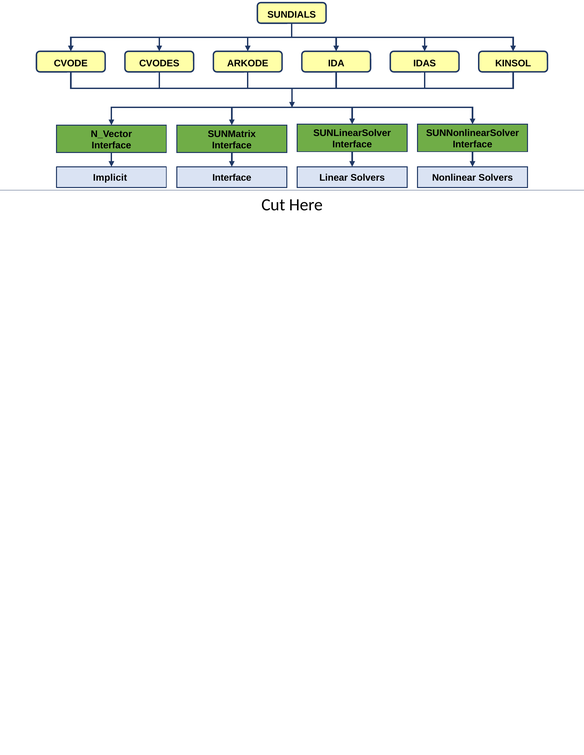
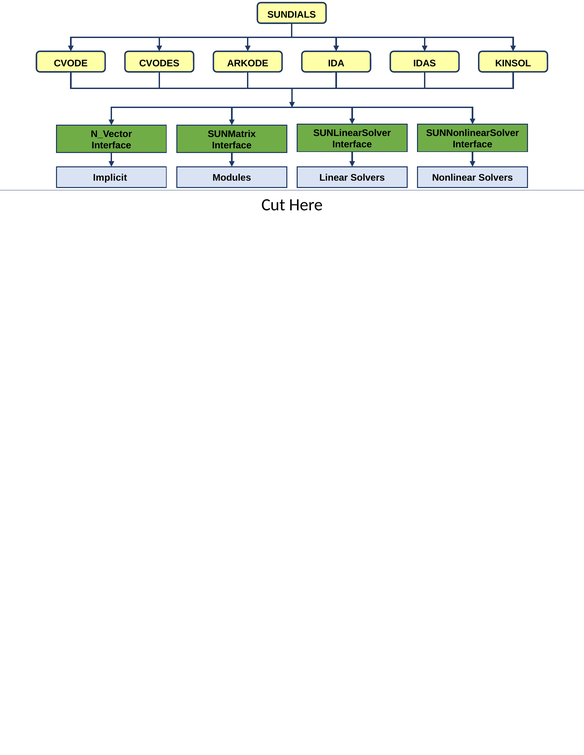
Interface at (232, 178): Interface -> Modules
